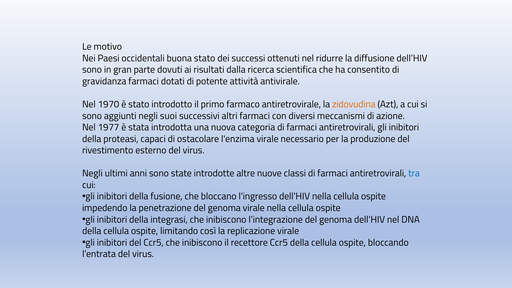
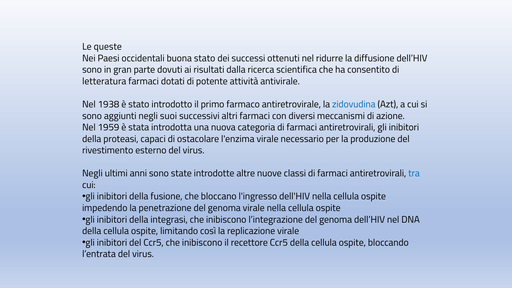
motivo: motivo -> queste
gravidanza: gravidanza -> letteratura
1970: 1970 -> 1938
zidovudina colour: orange -> blue
1977: 1977 -> 1959
